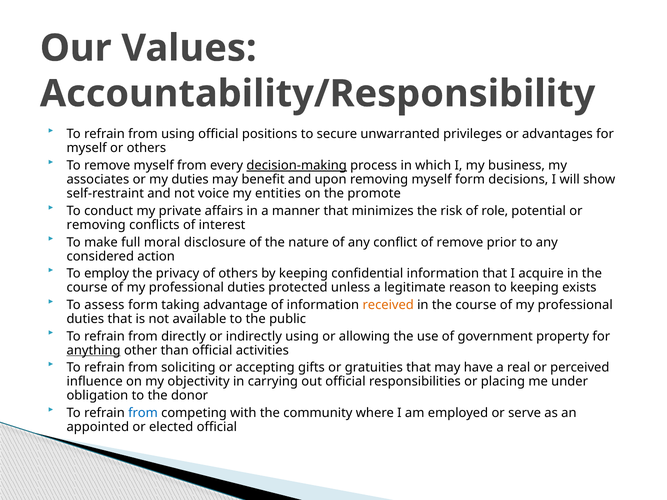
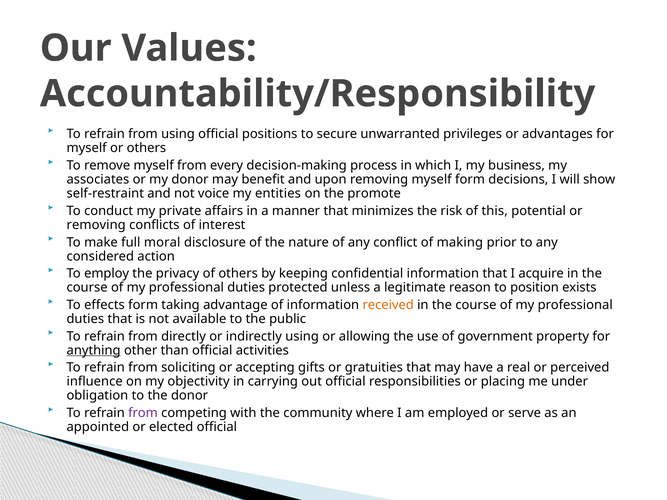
decision-making underline: present -> none
my duties: duties -> donor
role: role -> this
of remove: remove -> making
to keeping: keeping -> position
assess: assess -> effects
from at (143, 413) colour: blue -> purple
